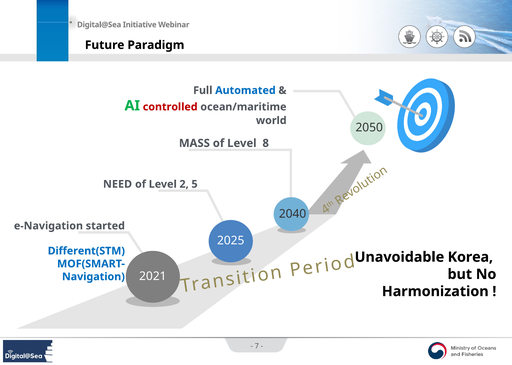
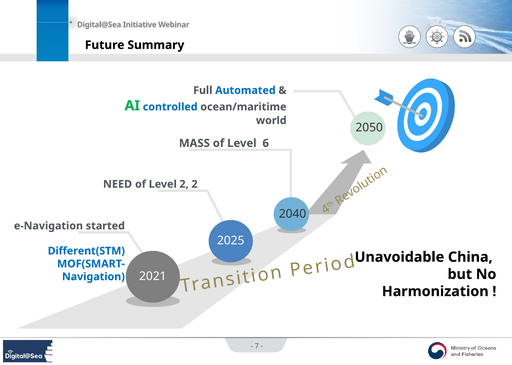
Paradigm: Paradigm -> Summary
controlled colour: red -> blue
8: 8 -> 6
2 5: 5 -> 2
Korea: Korea -> China
